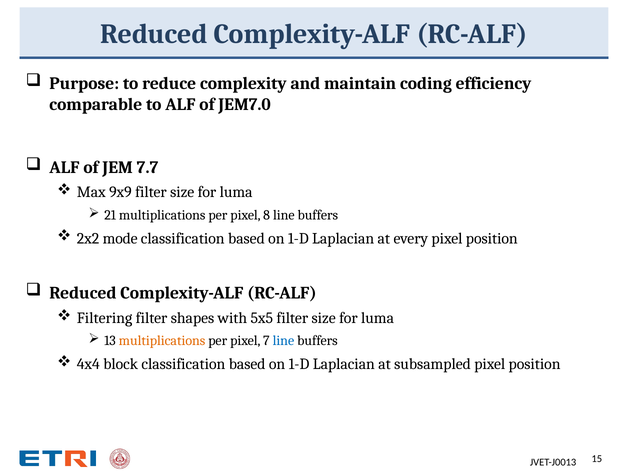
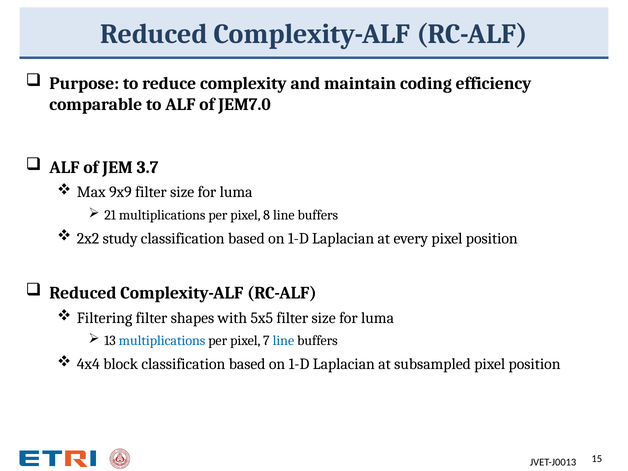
7.7: 7.7 -> 3.7
mode: mode -> study
multiplications at (162, 341) colour: orange -> blue
